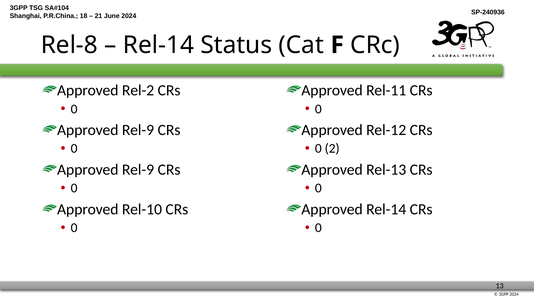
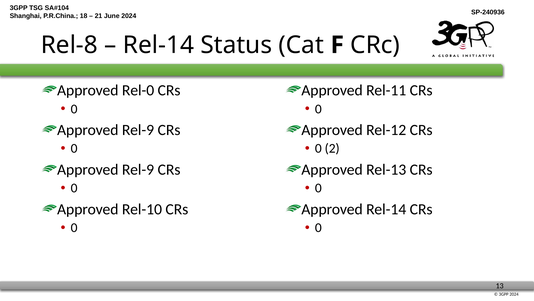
Rel-2: Rel-2 -> Rel-0
